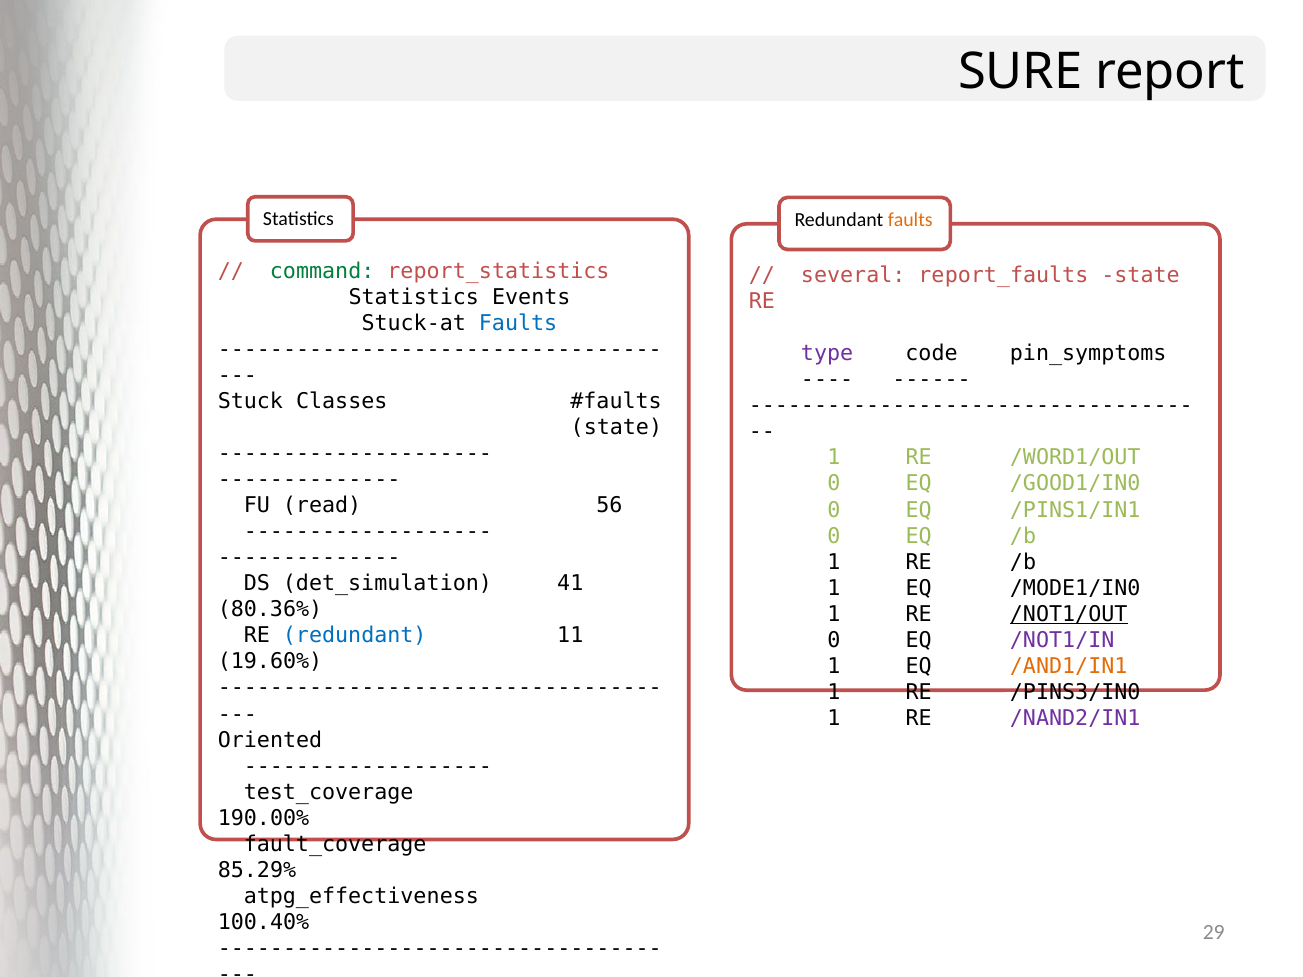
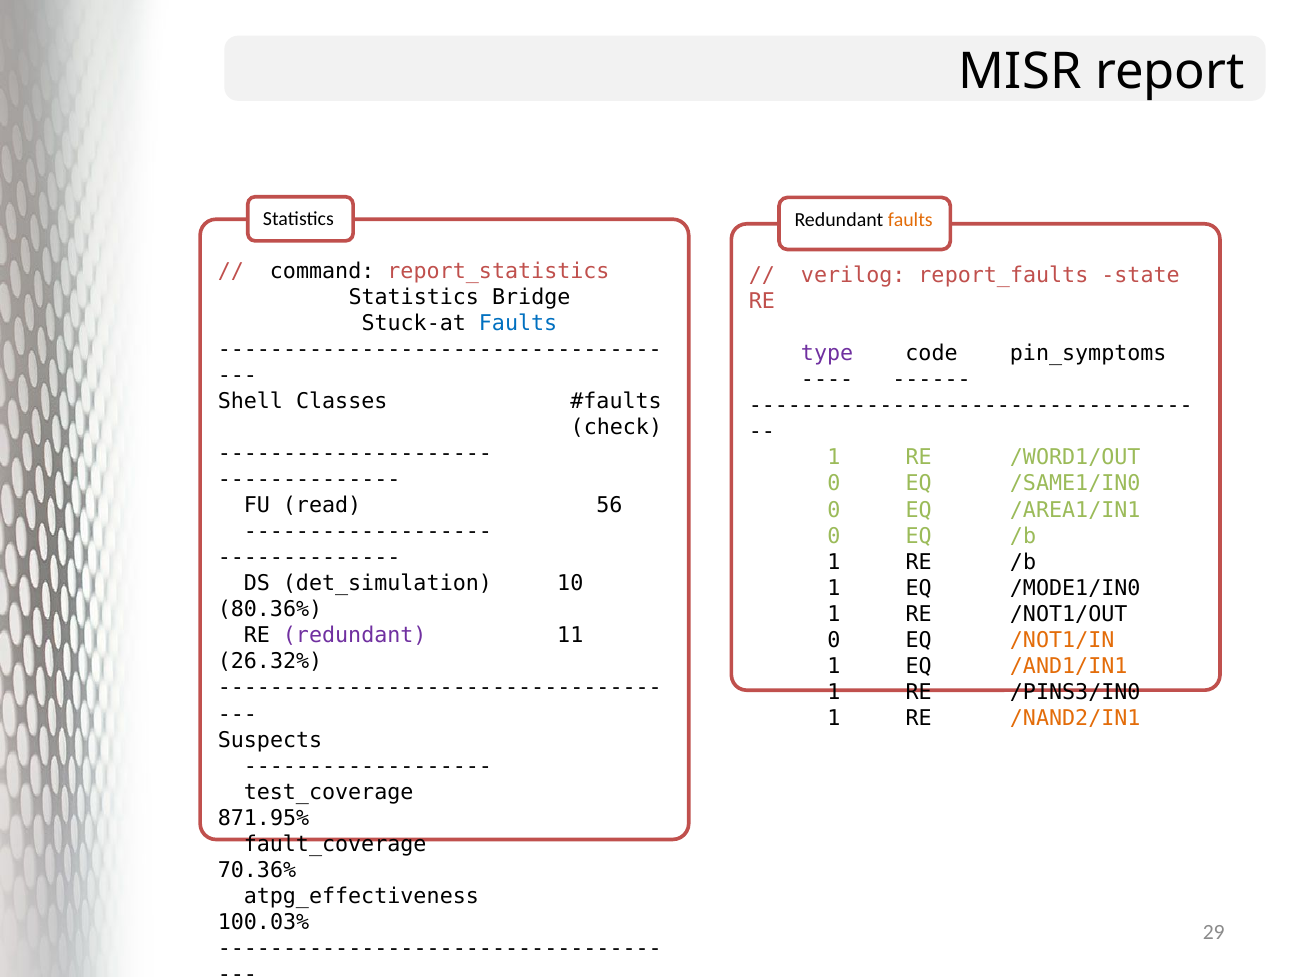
SURE: SURE -> MISR
command colour: green -> black
several: several -> verilog
Events: Events -> Bridge
Stuck: Stuck -> Shell
state at (616, 427): state -> check
/GOOD1/IN0: /GOOD1/IN0 -> /SAME1/IN0
/PINS1/IN1: /PINS1/IN1 -> /AREA1/IN1
41: 41 -> 10
/NOT1/OUT underline: present -> none
redundant at (355, 636) colour: blue -> purple
/NOT1/IN colour: purple -> orange
19.60%: 19.60% -> 26.32%
/NAND2/IN1 colour: purple -> orange
Oriented: Oriented -> Suspects
190.00%: 190.00% -> 871.95%
85.29%: 85.29% -> 70.36%
100.40%: 100.40% -> 100.03%
